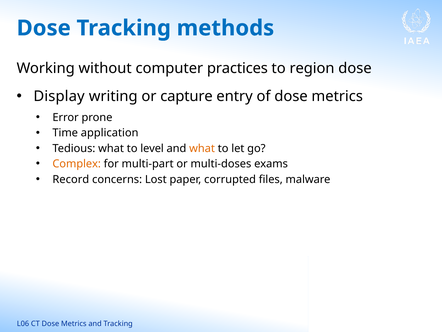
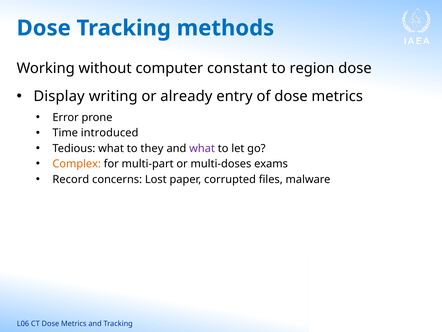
practices: practices -> constant
capture: capture -> already
application: application -> introduced
level: level -> they
what at (202, 148) colour: orange -> purple
